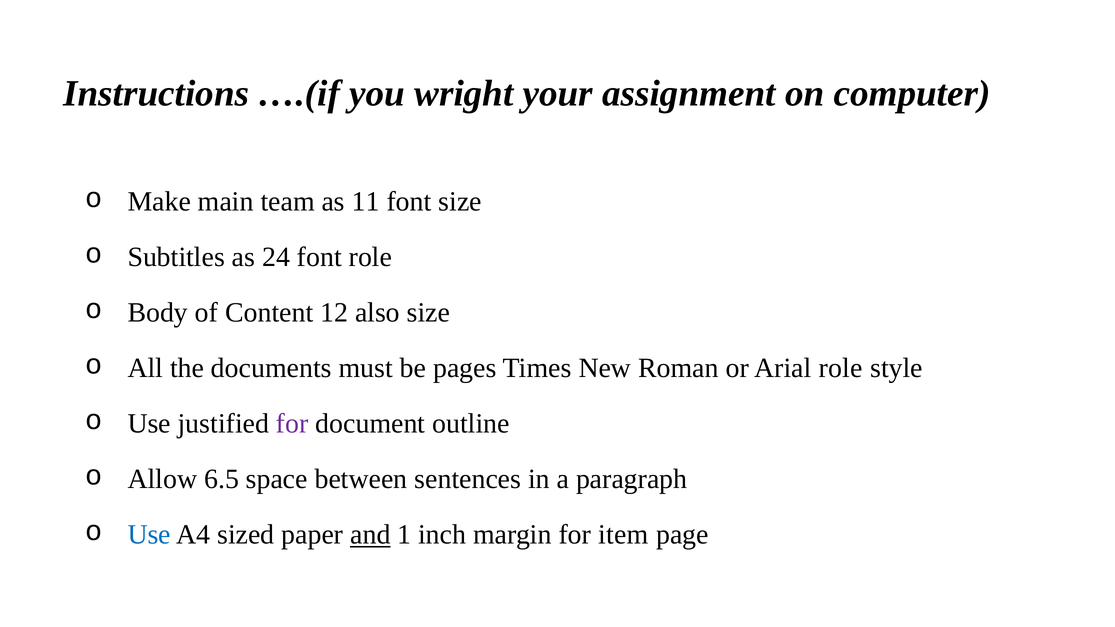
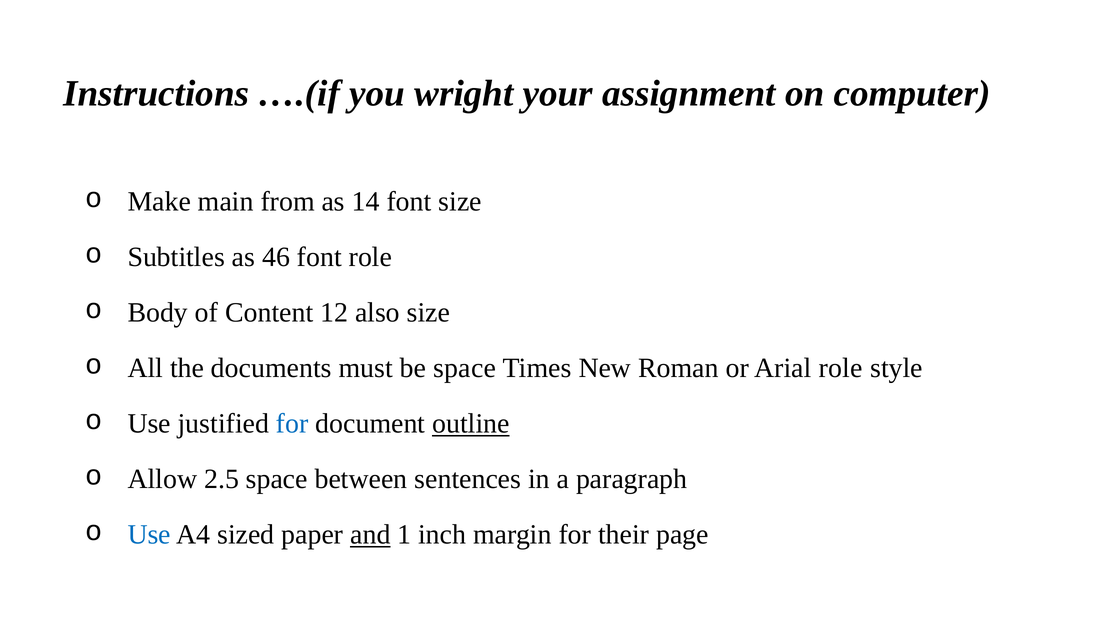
team: team -> from
11: 11 -> 14
24: 24 -> 46
be pages: pages -> space
for at (292, 424) colour: purple -> blue
outline underline: none -> present
6.5: 6.5 -> 2.5
item: item -> their
